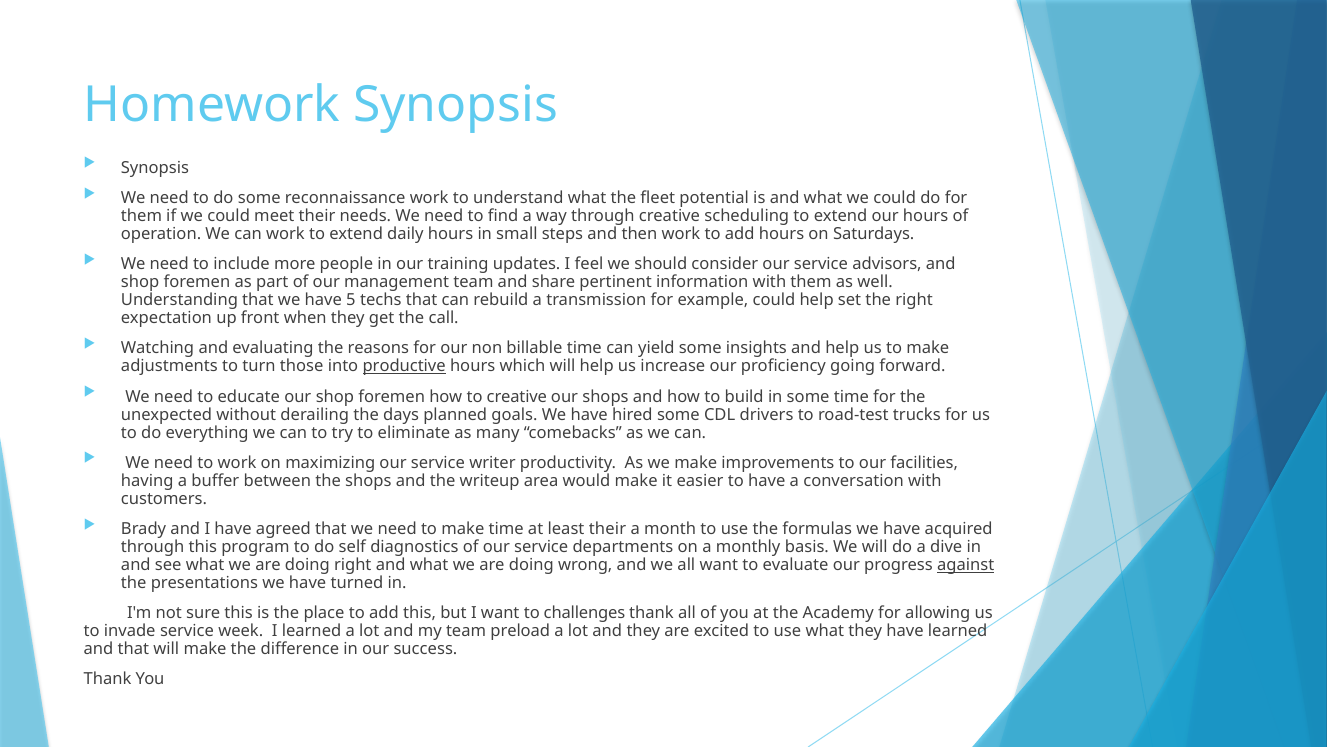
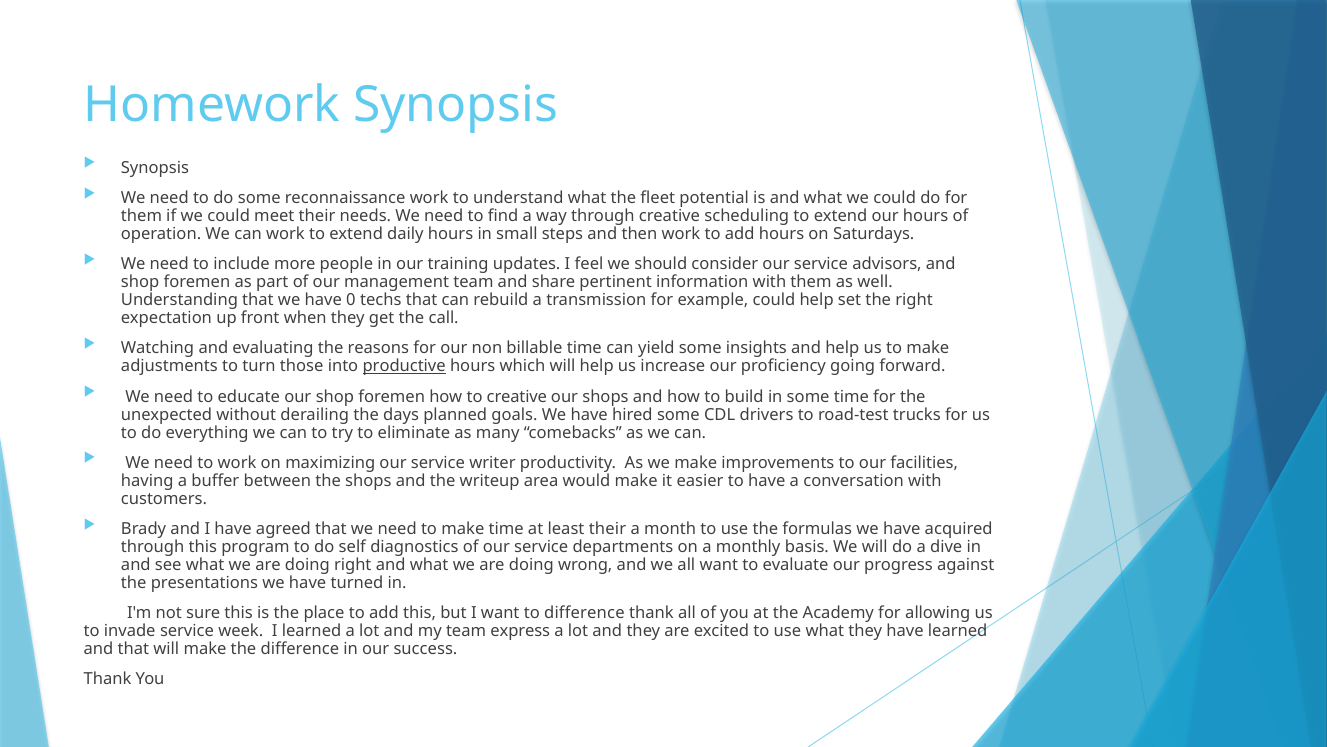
5: 5 -> 0
against underline: present -> none
to challenges: challenges -> difference
preload: preload -> express
